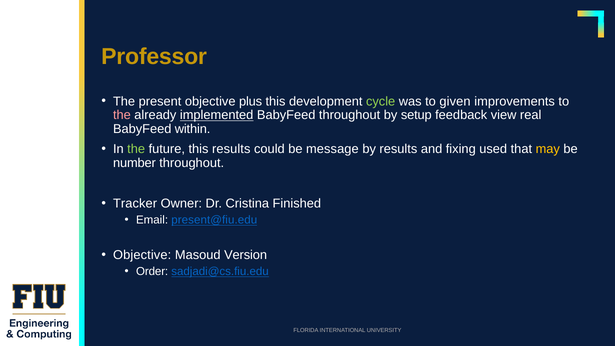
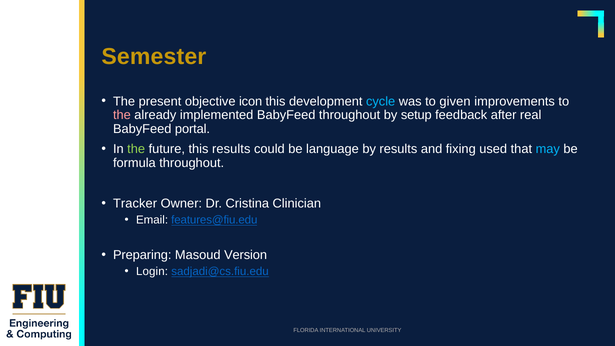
Professor: Professor -> Semester
plus: plus -> icon
cycle colour: light green -> light blue
implemented underline: present -> none
view: view -> after
within: within -> portal
message: message -> language
may colour: yellow -> light blue
number: number -> formula
Finished: Finished -> Clinician
present@fiu.edu: present@fiu.edu -> features@fiu.edu
Objective at (142, 255): Objective -> Preparing
Order: Order -> Login
